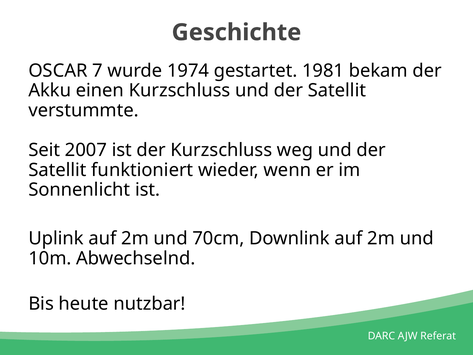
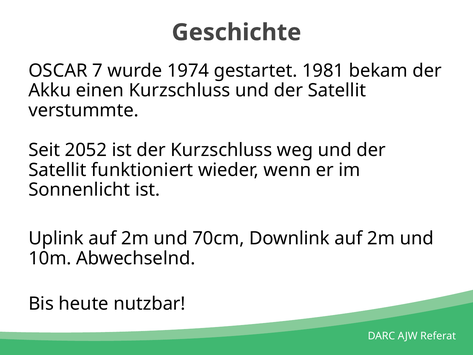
2007: 2007 -> 2052
